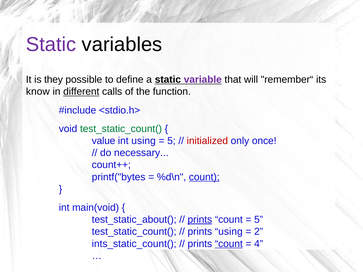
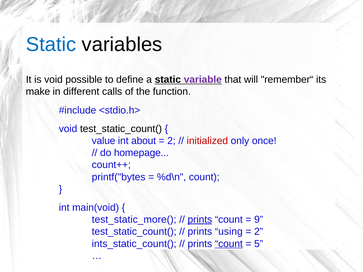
Static at (51, 44) colour: purple -> blue
is they: they -> void
know: know -> make
different underline: present -> none
test_static_count( at (121, 129) colour: green -> black
int using: using -> about
5 at (171, 141): 5 -> 2
necessary: necessary -> homepage
count at (204, 177) underline: present -> none
test_static_about(: test_static_about( -> test_static_more(
5 at (259, 220): 5 -> 9
4: 4 -> 5
